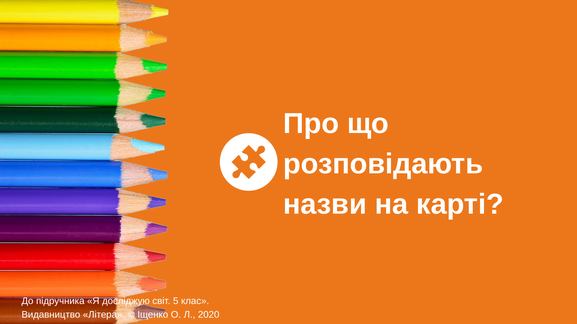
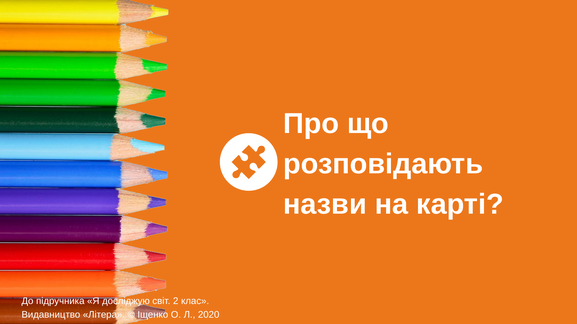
5: 5 -> 2
